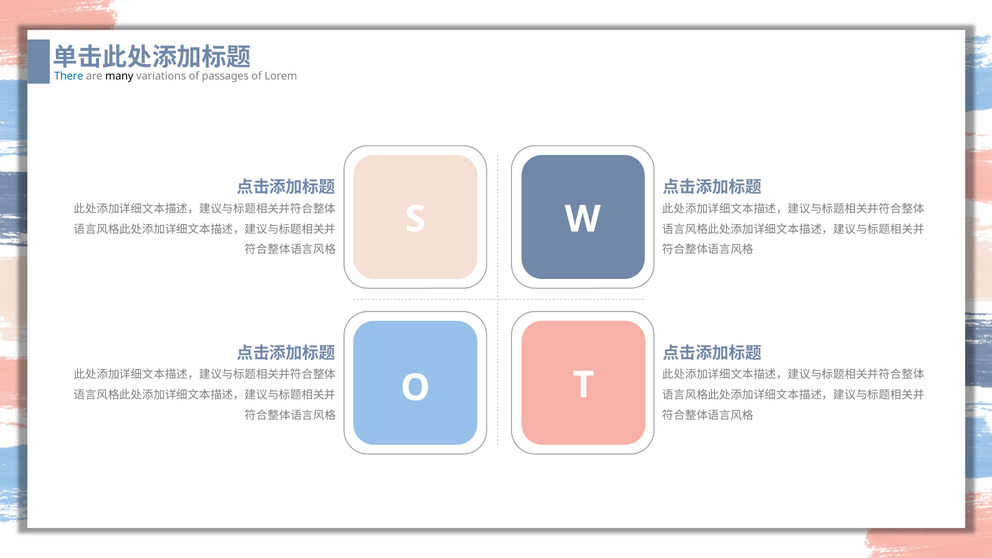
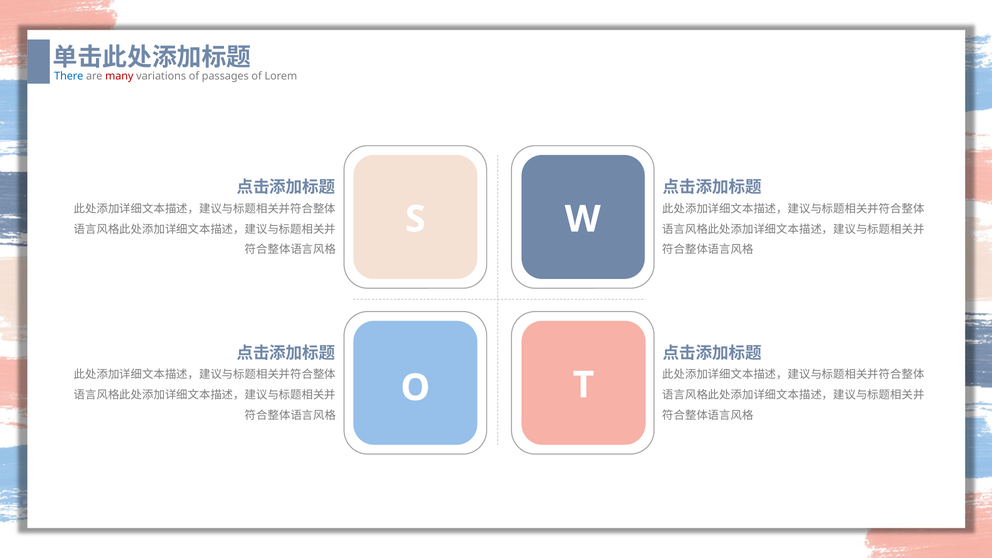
many colour: black -> red
